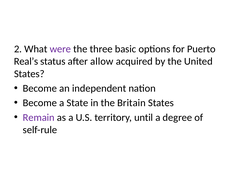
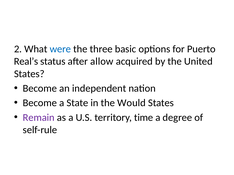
were colour: purple -> blue
Britain: Britain -> Would
until: until -> time
